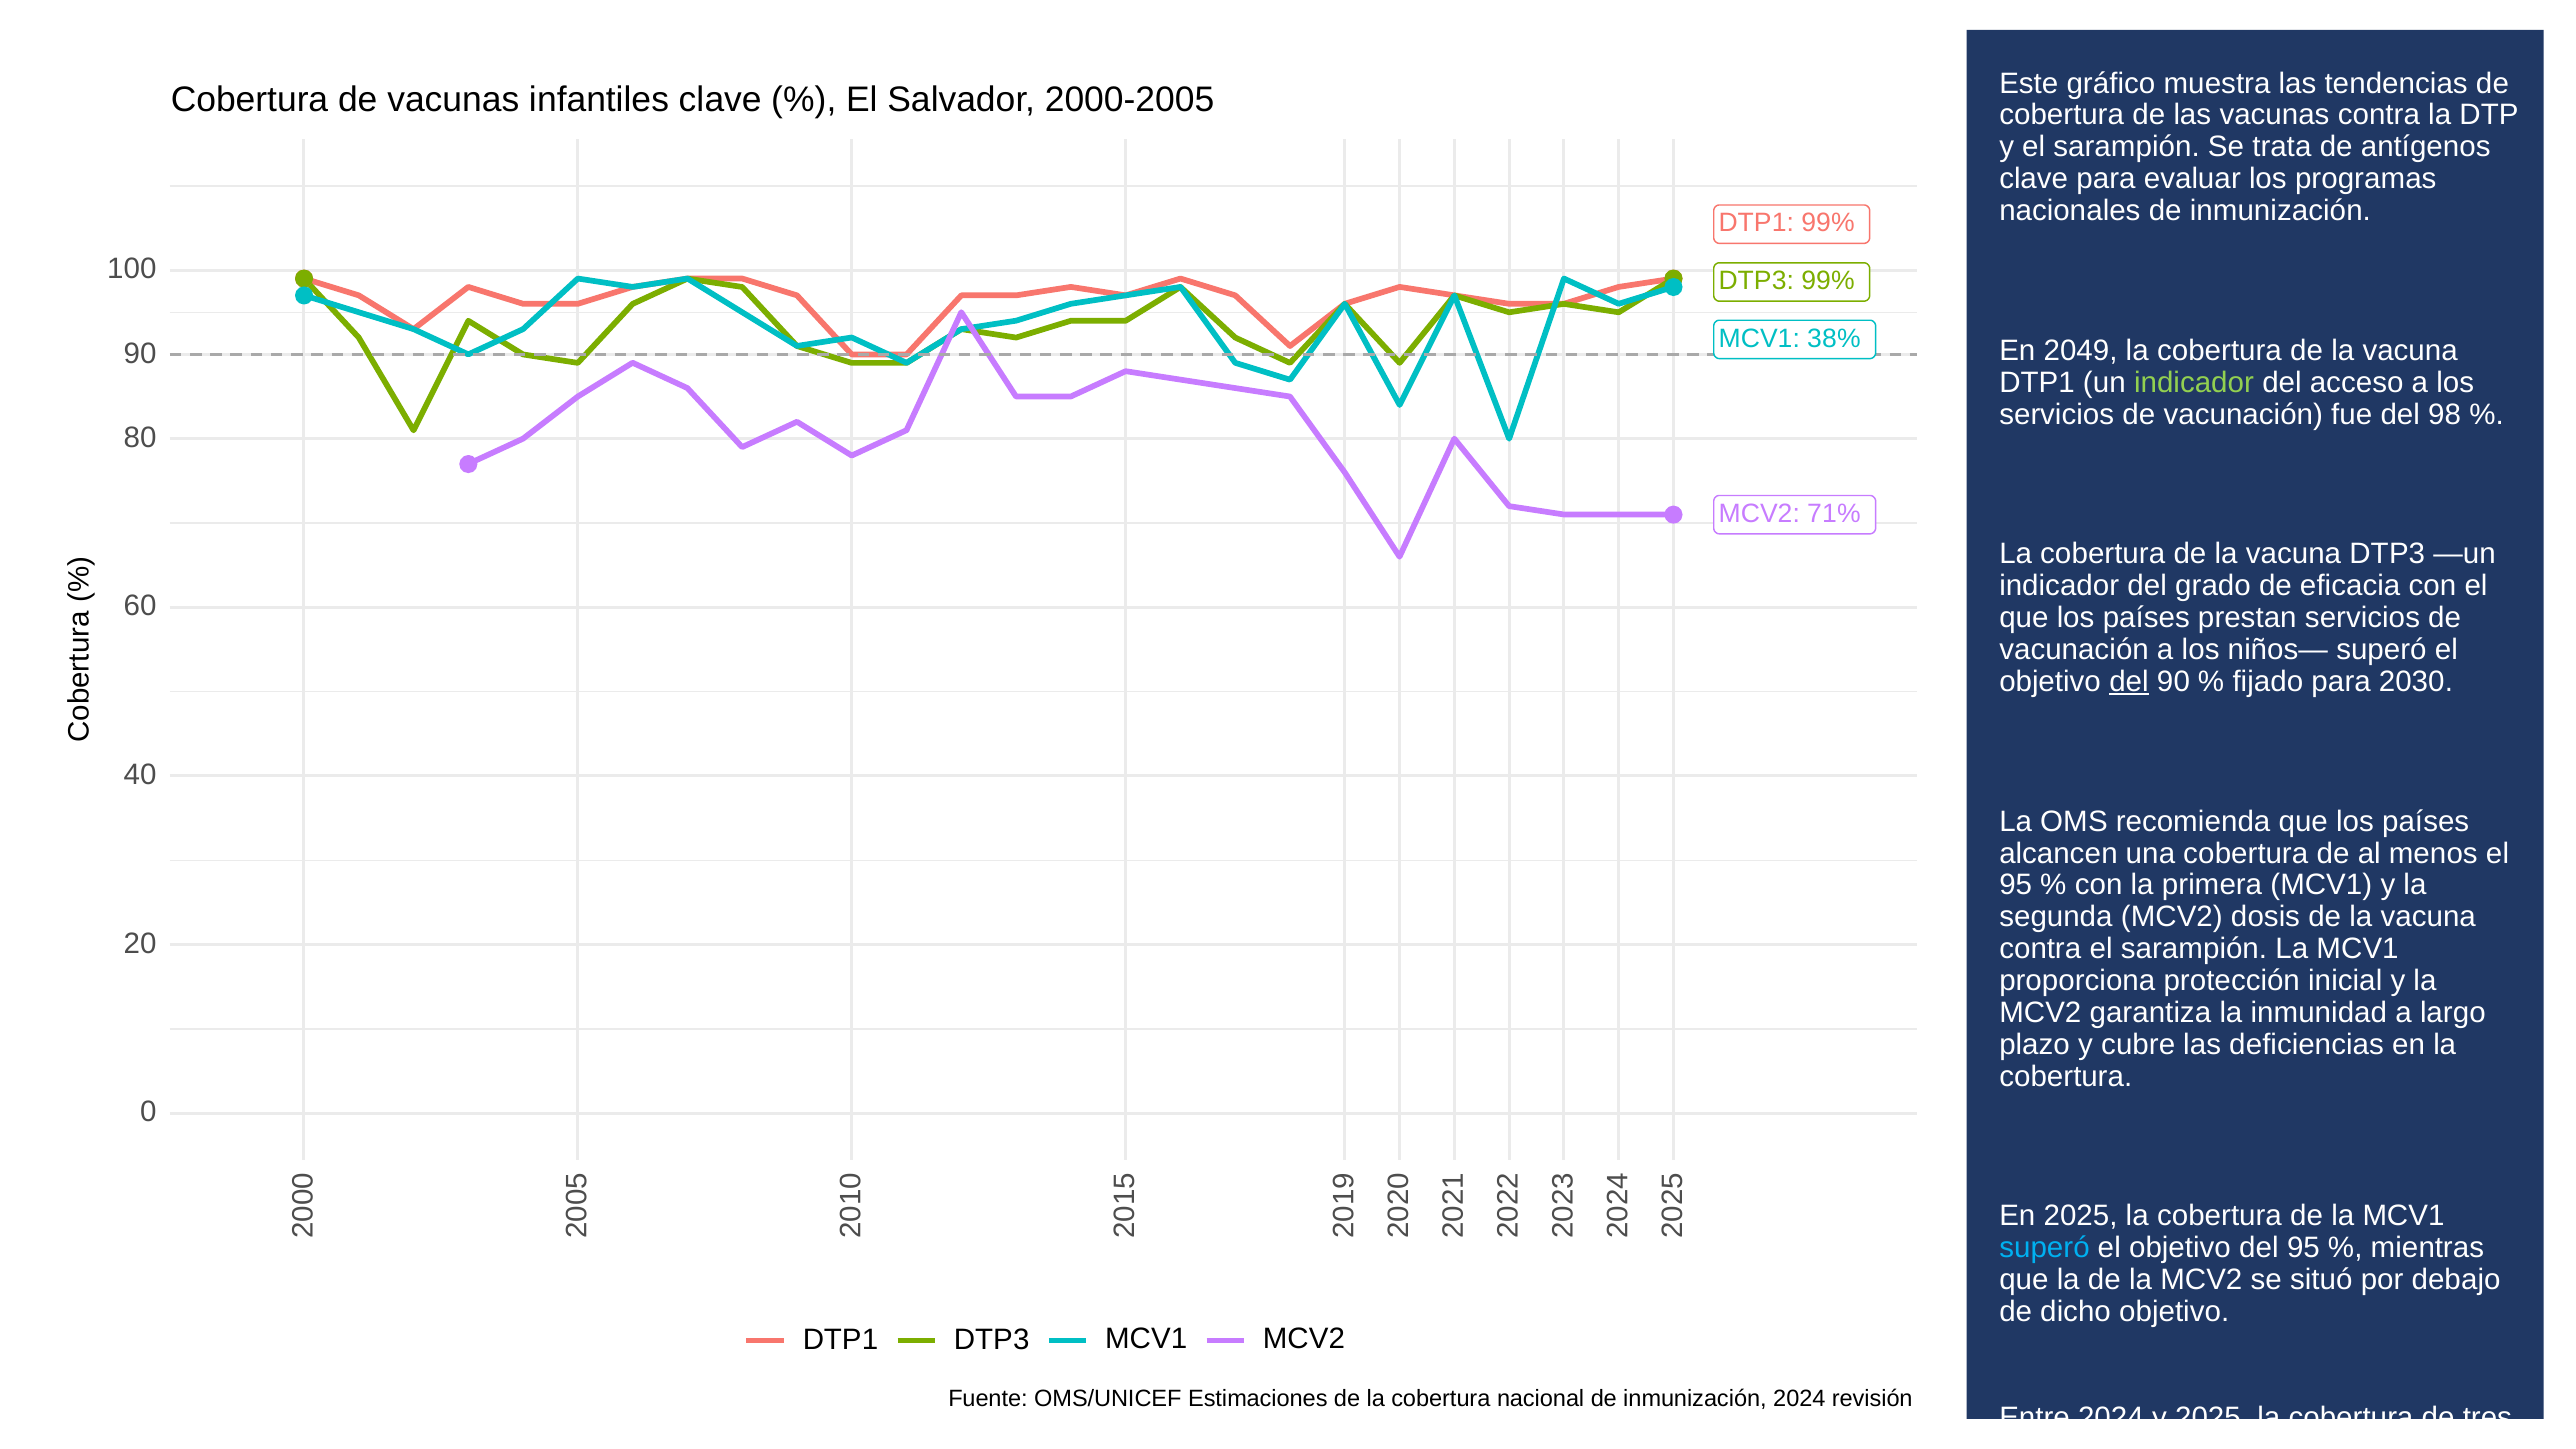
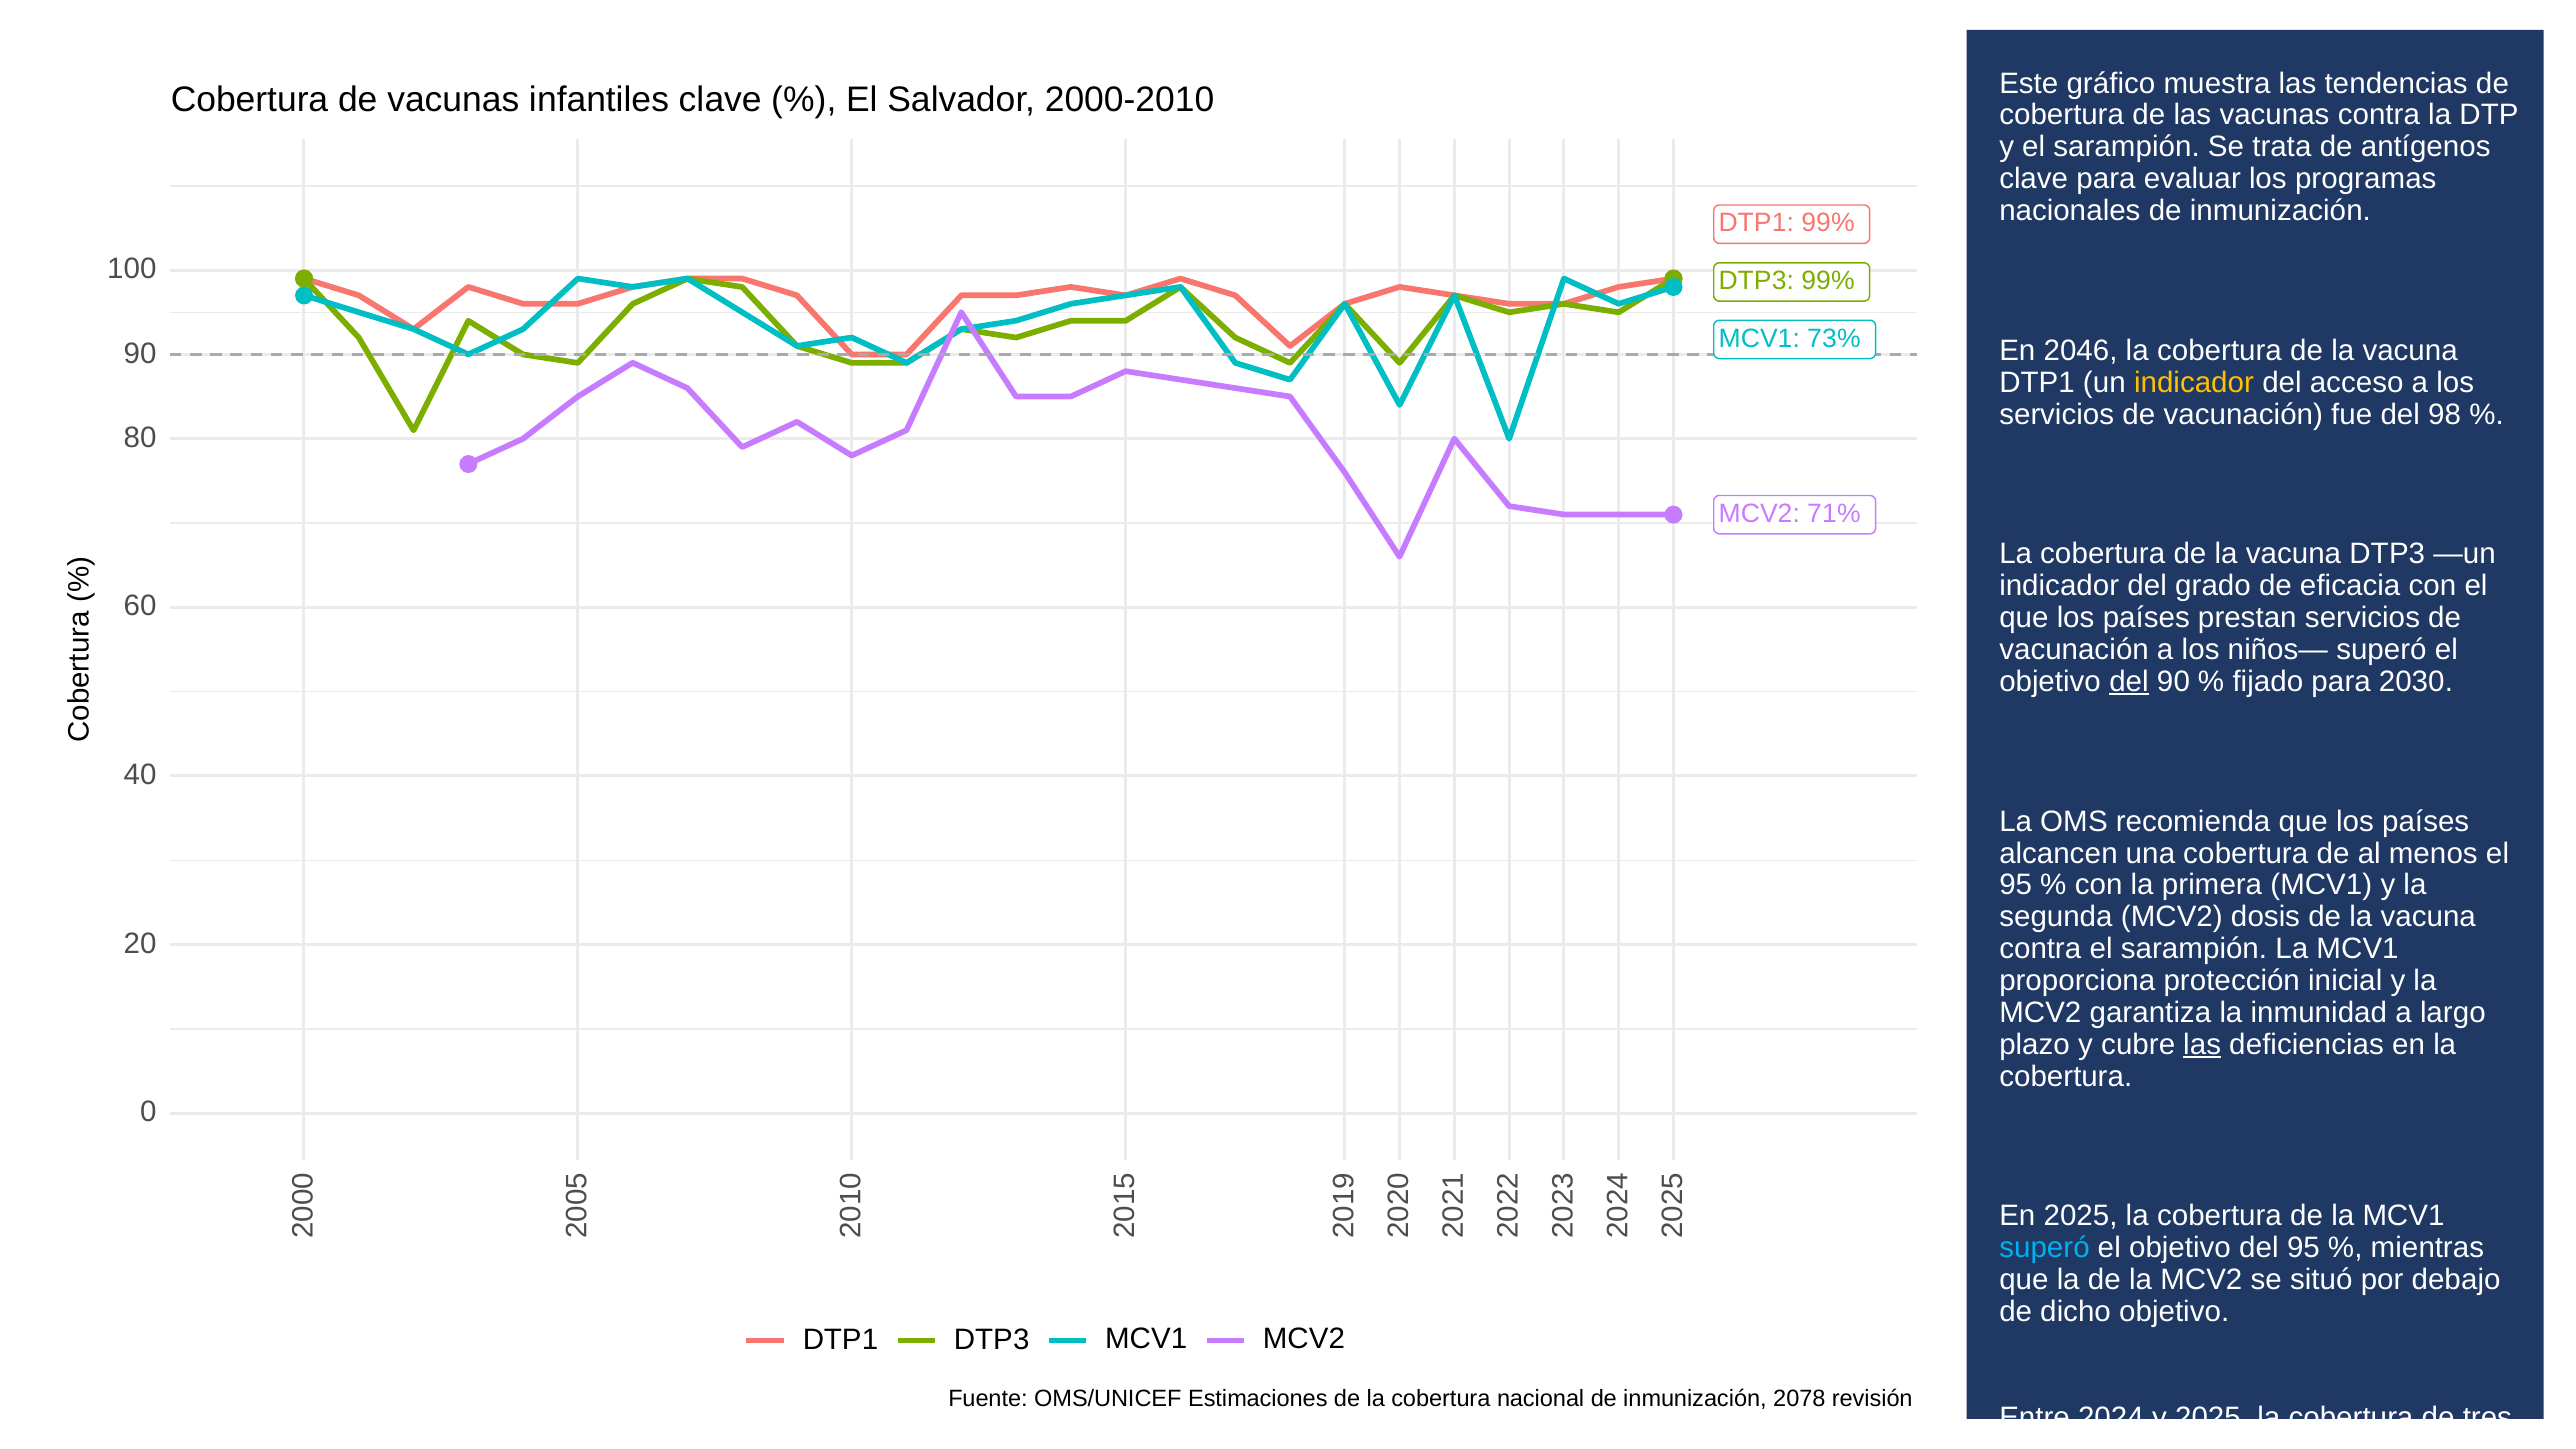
2000-2005: 2000-2005 -> 2000-2010
38%: 38% -> 73%
2049: 2049 -> 2046
indicador at (2194, 382) colour: light green -> yellow
las at (2202, 1044) underline: none -> present
inmunización 2024: 2024 -> 2078
